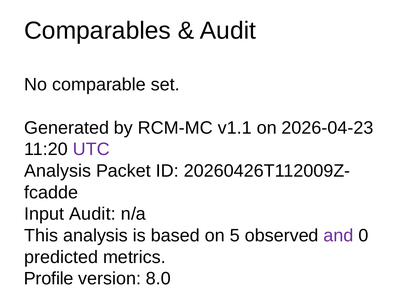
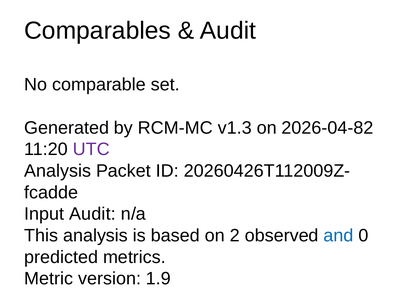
v1.1: v1.1 -> v1.3
2026-04-23: 2026-04-23 -> 2026-04-82
5: 5 -> 2
and colour: purple -> blue
Profile: Profile -> Metric
8.0: 8.0 -> 1.9
